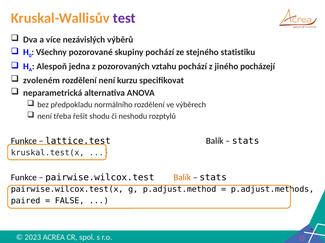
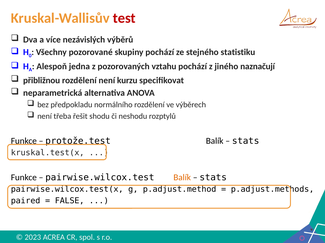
test colour: purple -> red
pocházejí: pocházejí -> naznačují
zvoleném: zvoleném -> přibližnou
lattice.test: lattice.test -> protože.test
